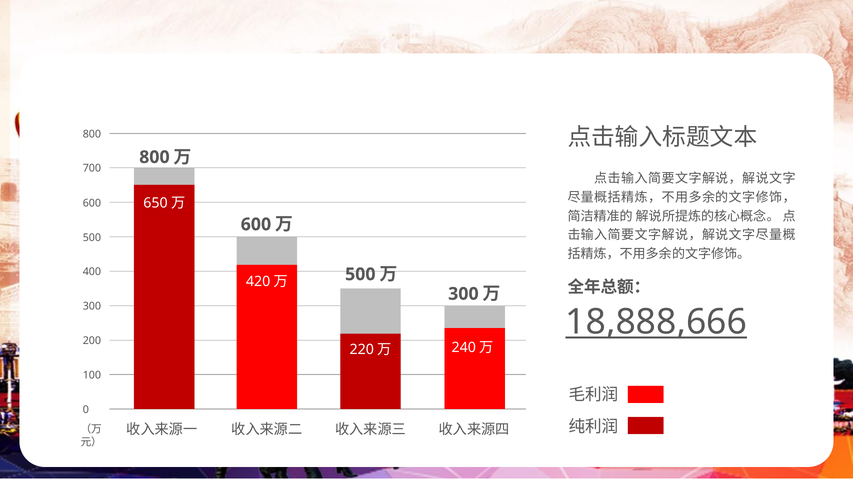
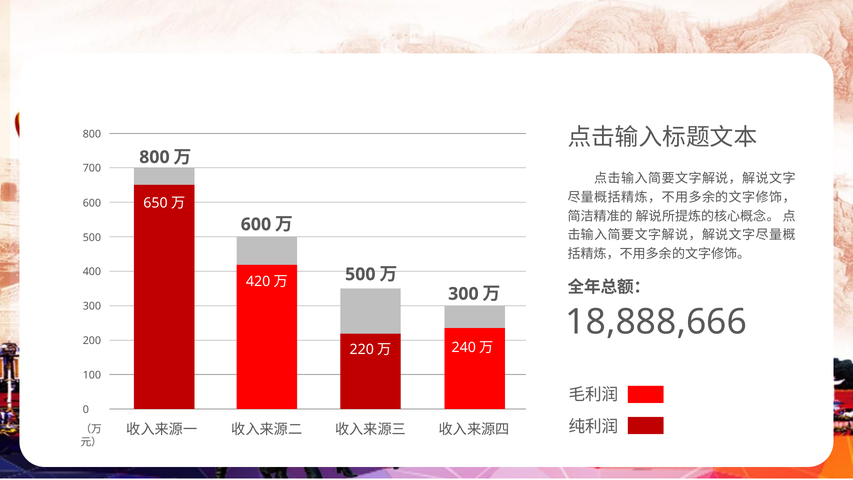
18,888,666 underline: present -> none
